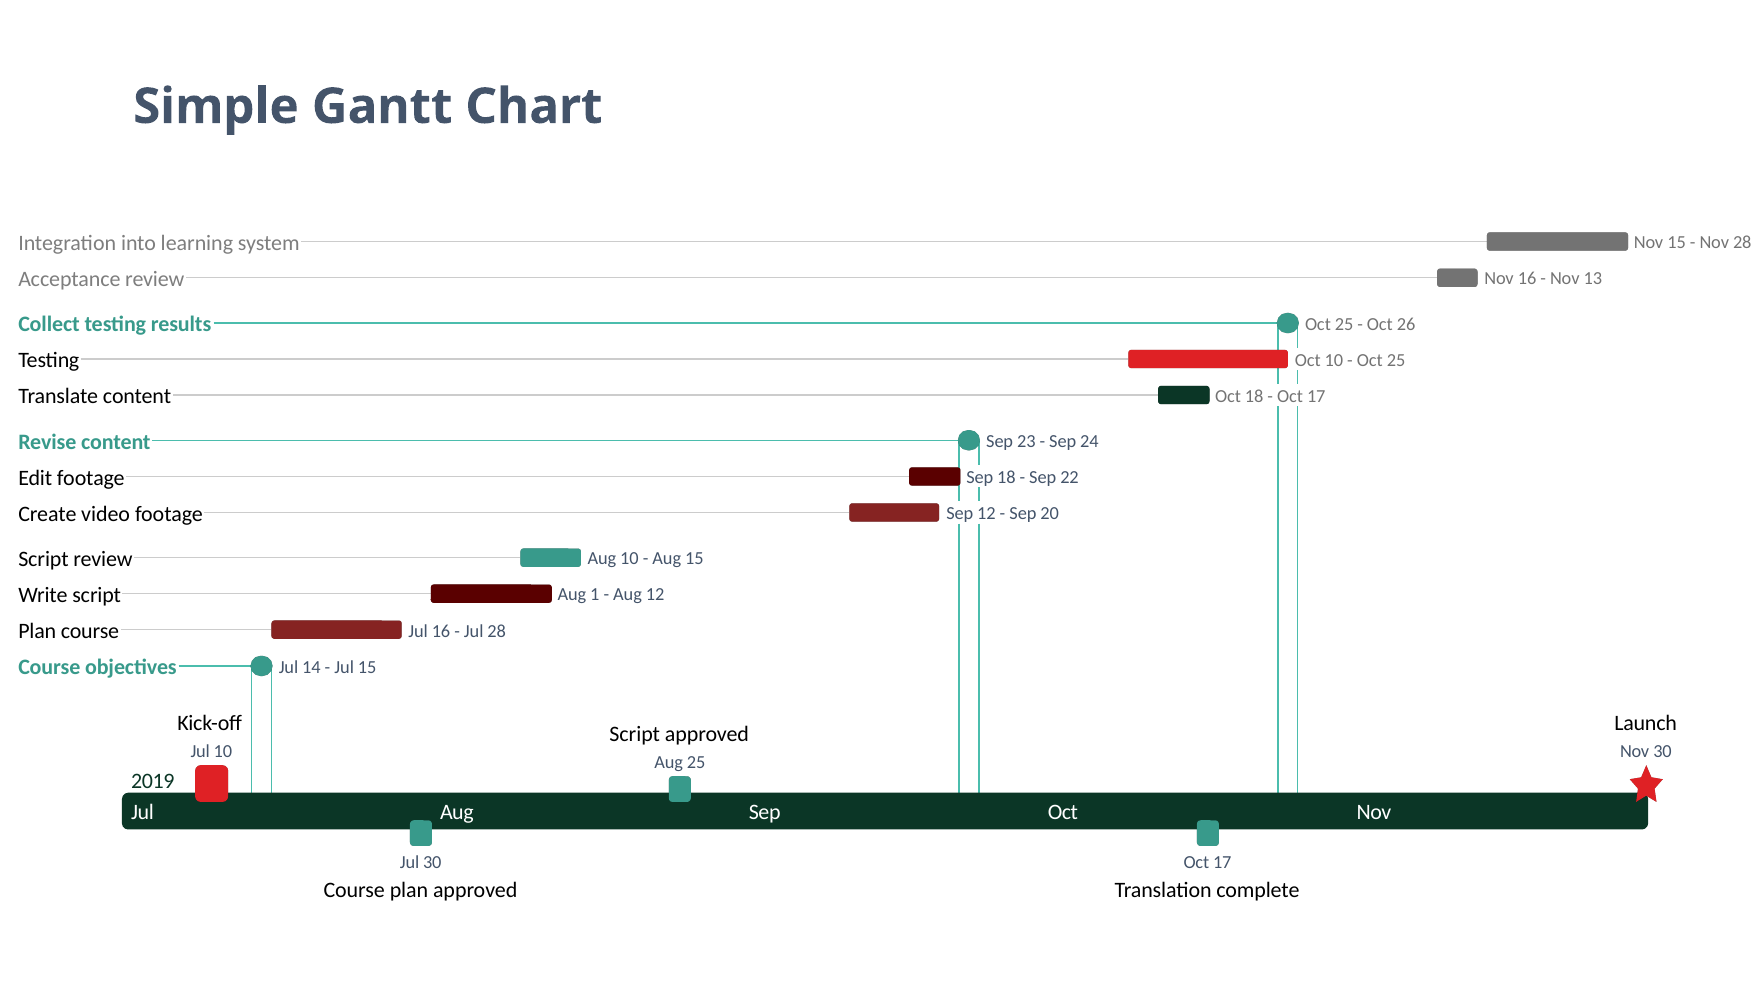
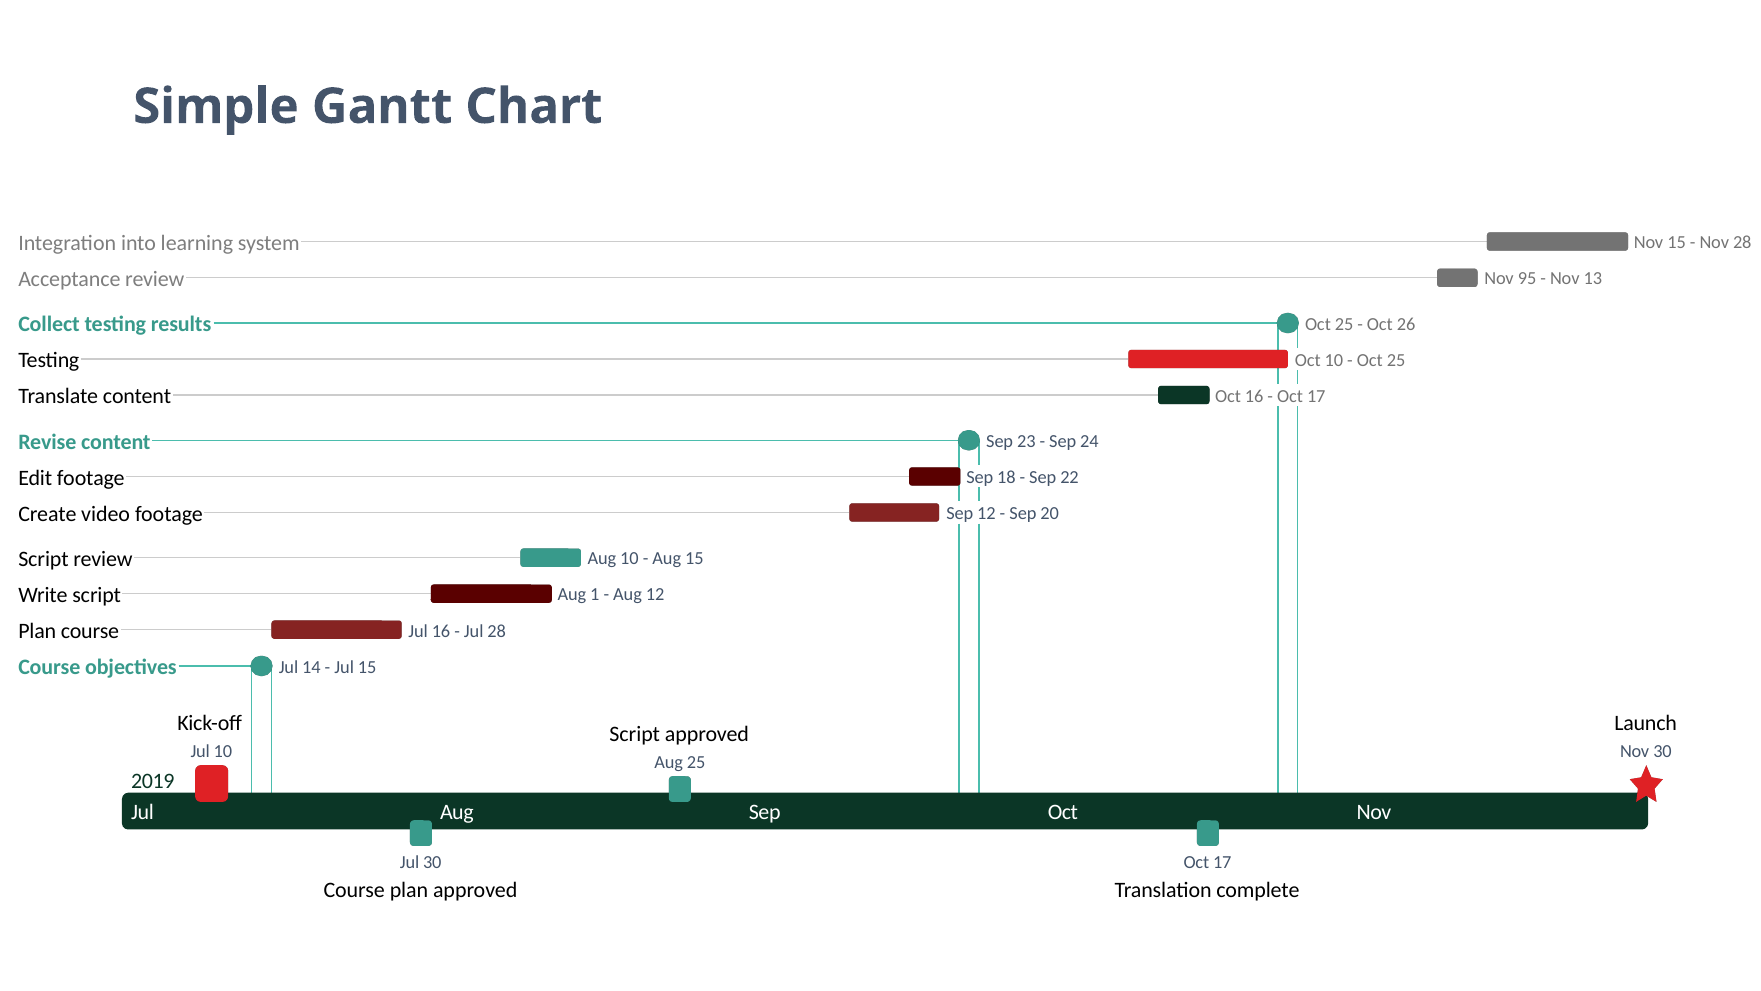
Nov 16: 16 -> 95
Oct 18: 18 -> 16
